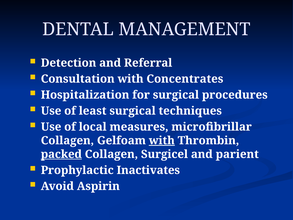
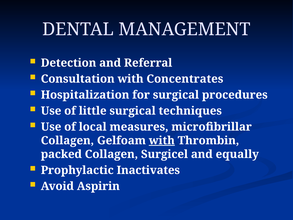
least: least -> little
packed underline: present -> none
parient: parient -> equally
